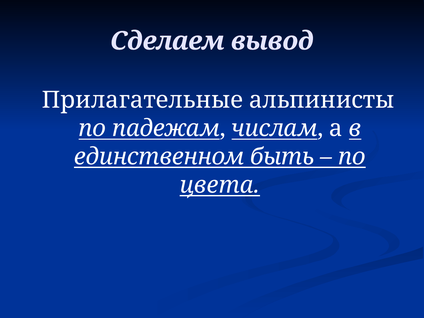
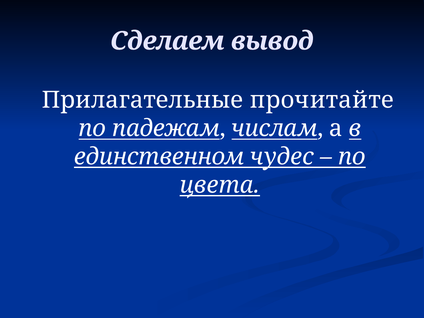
альпинисты: альпинисты -> прочитайте
быть: быть -> чудес
